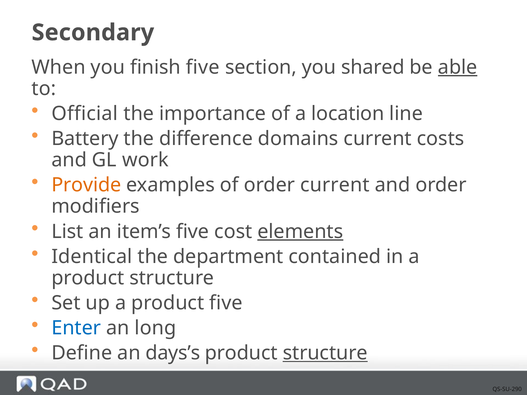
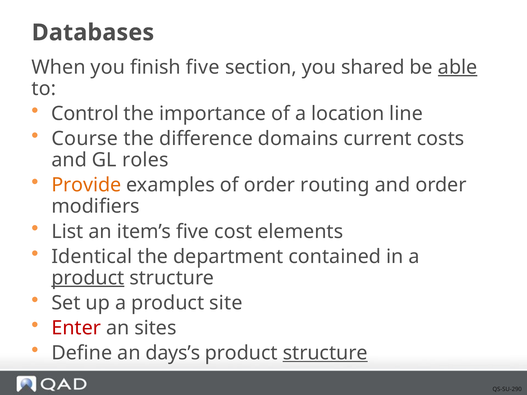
Secondary: Secondary -> Databases
Official: Official -> Control
Battery: Battery -> Course
work: work -> roles
order current: current -> routing
elements underline: present -> none
product at (88, 278) underline: none -> present
product five: five -> site
Enter colour: blue -> red
long: long -> sites
